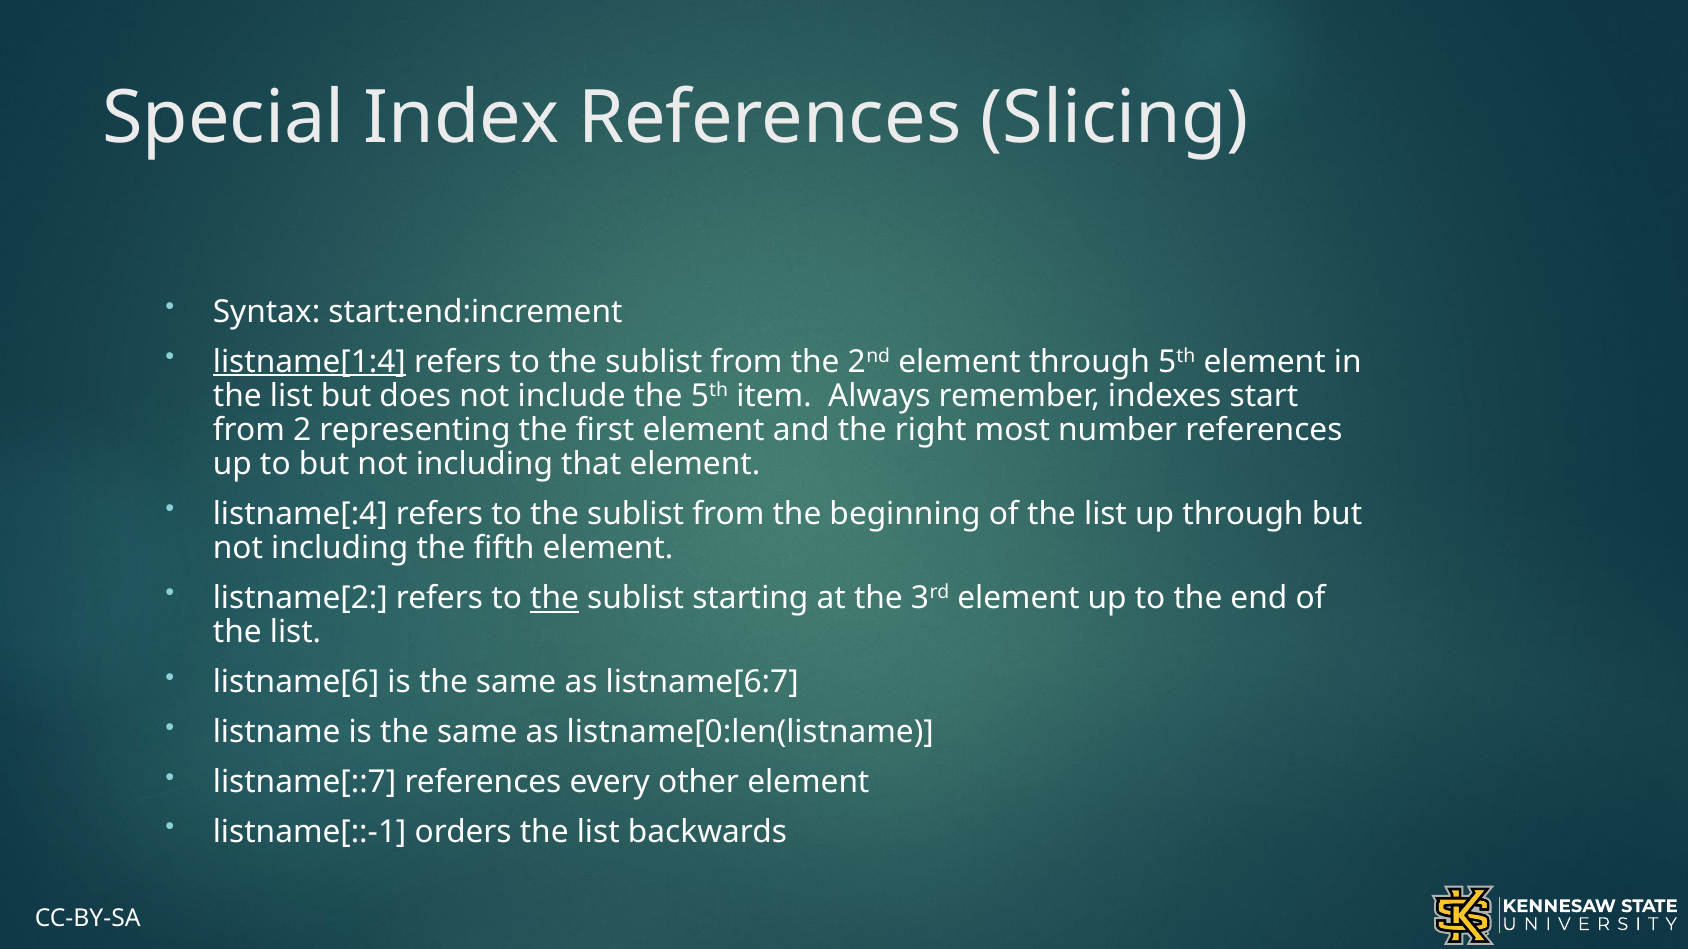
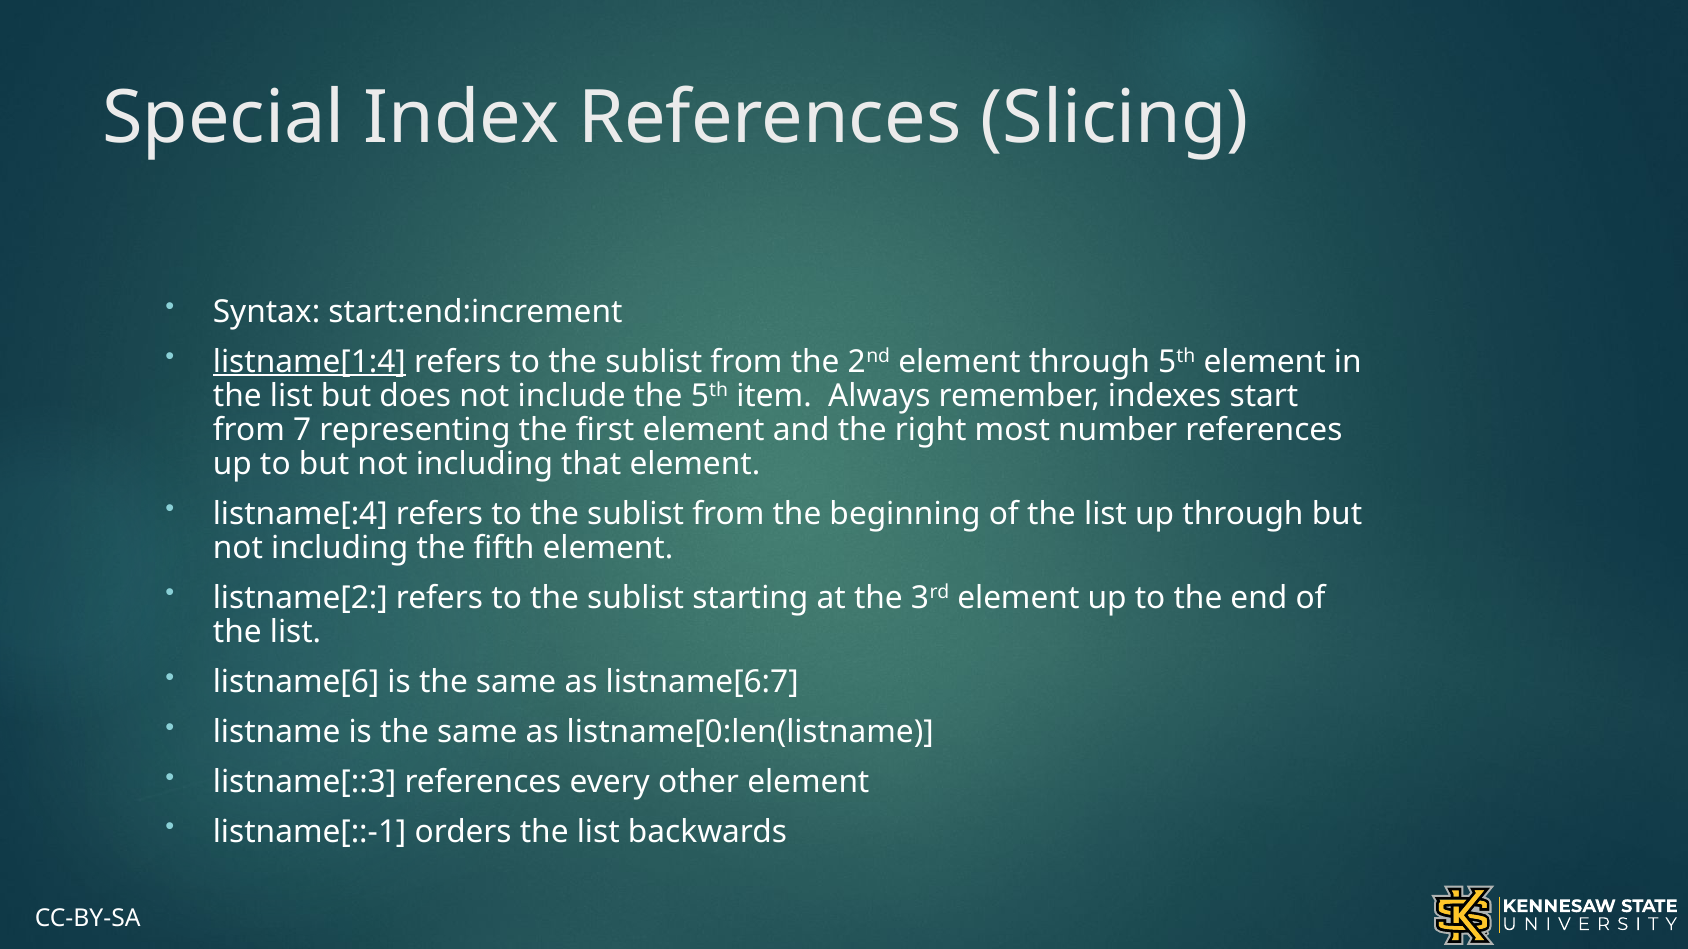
2: 2 -> 7
the at (555, 599) underline: present -> none
listname[::7: listname[::7 -> listname[::3
